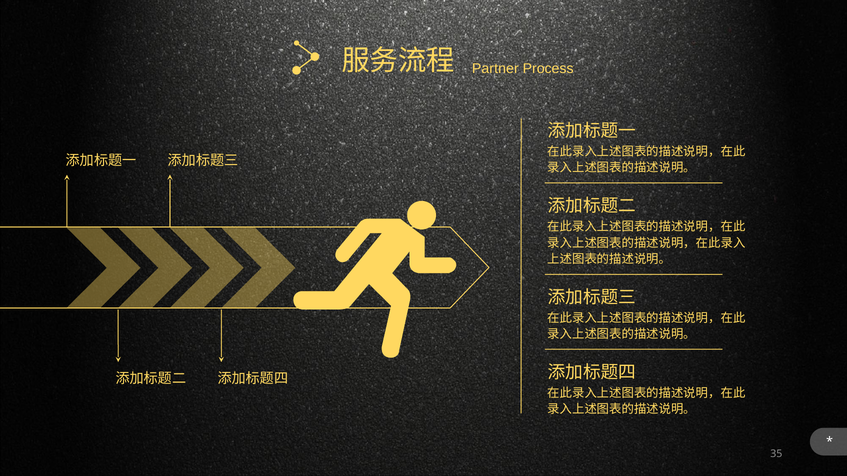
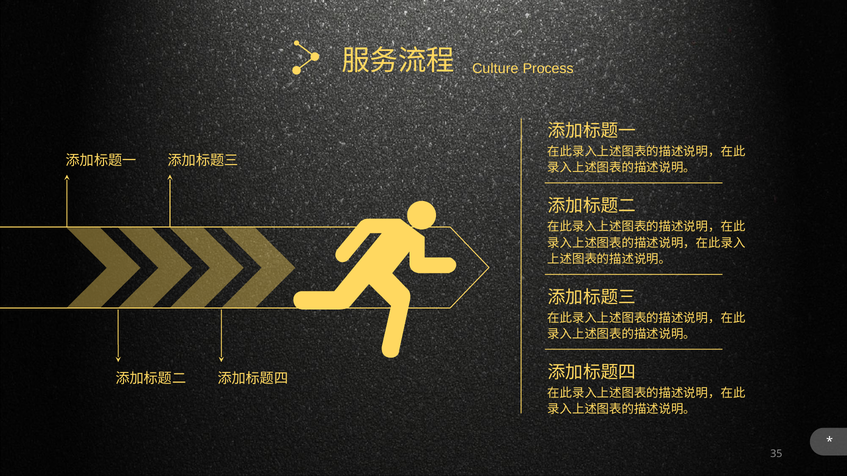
Partner: Partner -> Culture
